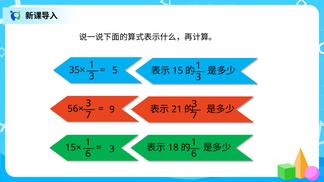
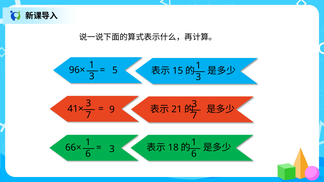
35×: 35× -> 96×
56×: 56× -> 41×
15×: 15× -> 66×
